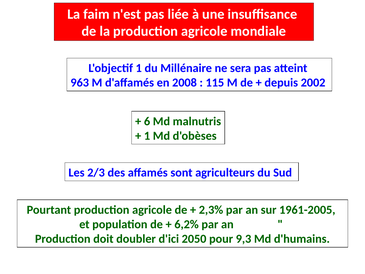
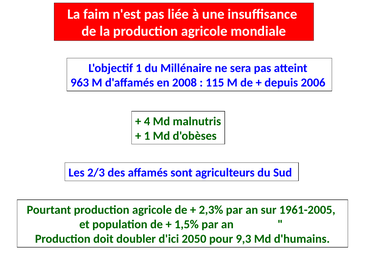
2002: 2002 -> 2006
6: 6 -> 4
6,2%: 6,2% -> 1,5%
